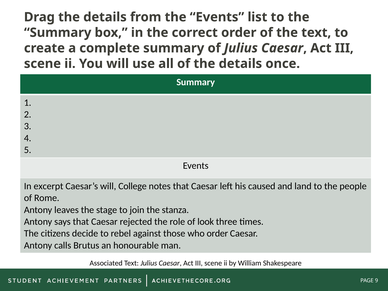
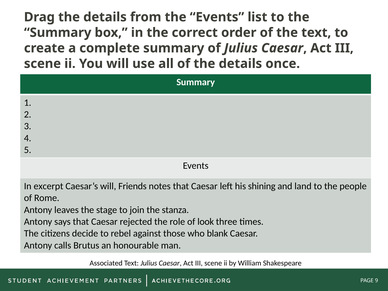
College: College -> Friends
caused: caused -> shining
who order: order -> blank
